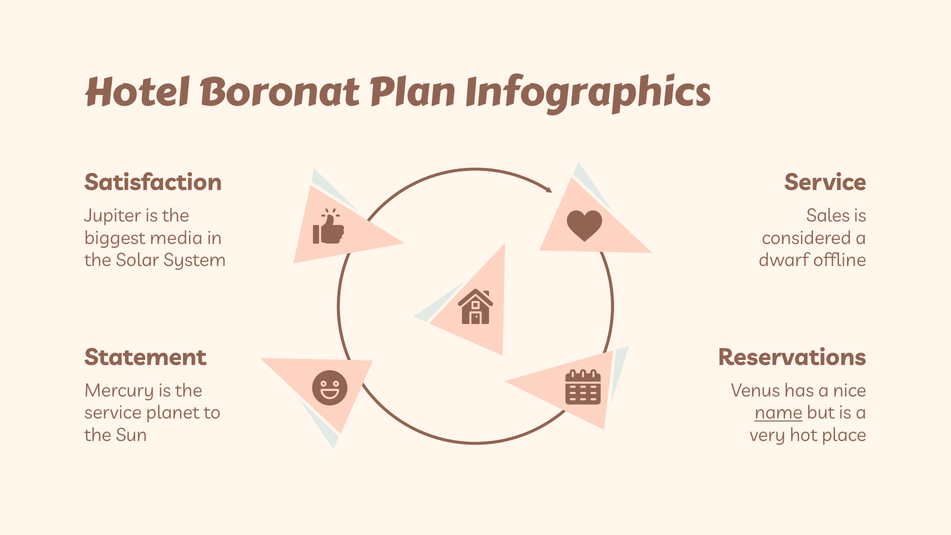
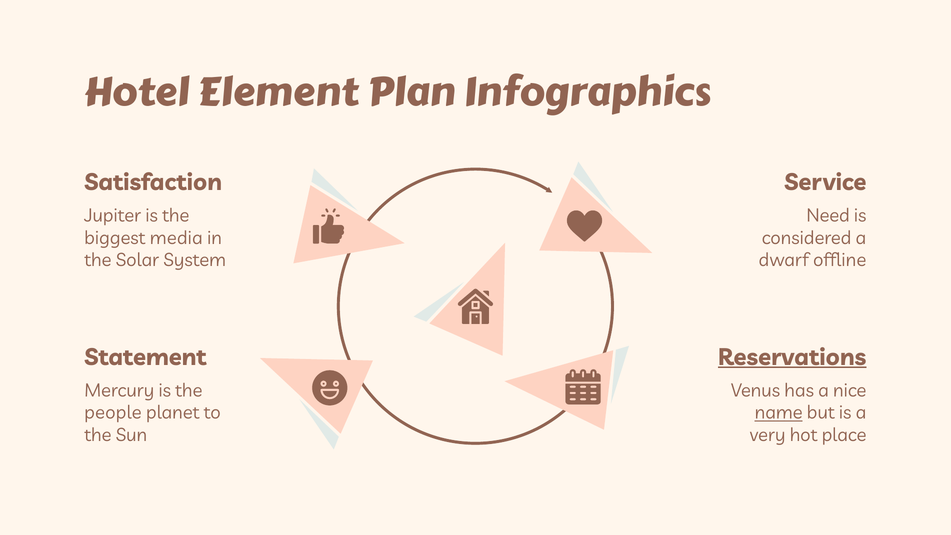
Boronat: Boronat -> Element
Sales: Sales -> Need
Reservations underline: none -> present
service at (113, 413): service -> people
